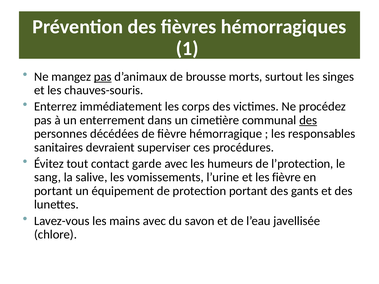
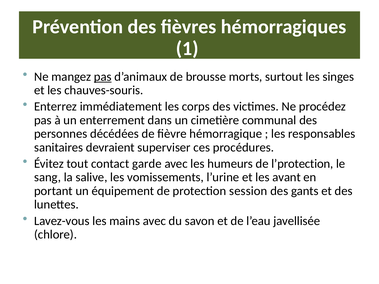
des at (308, 120) underline: present -> none
les fièvre: fièvre -> avant
protection portant: portant -> session
